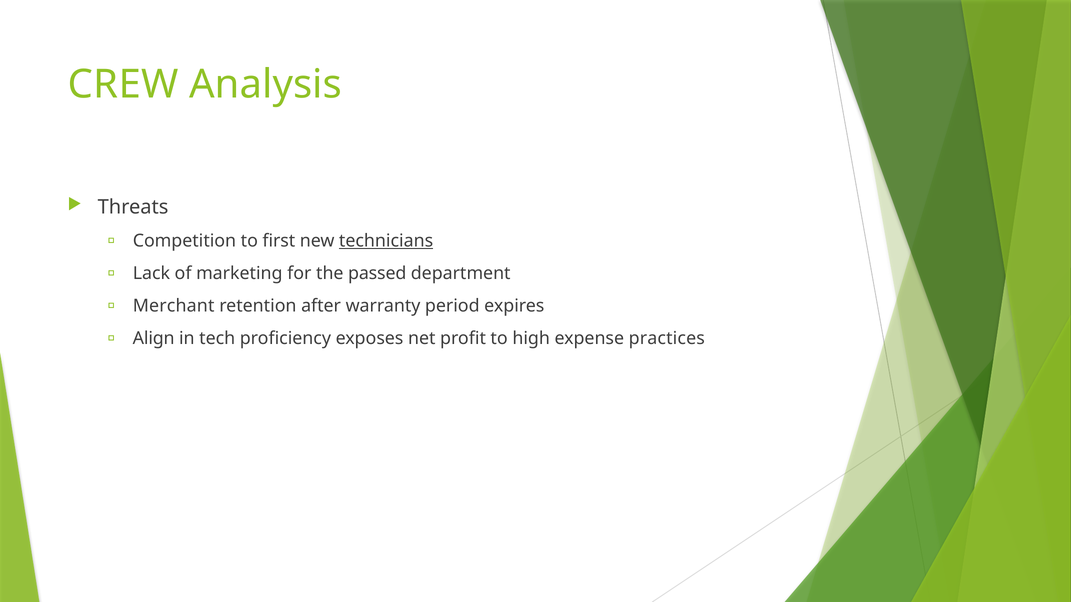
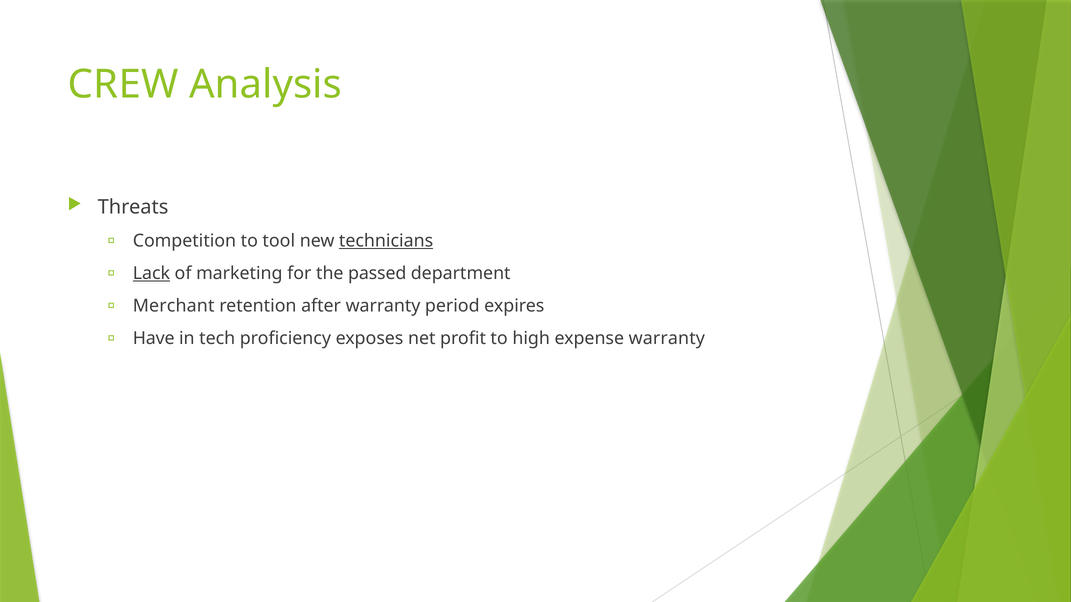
first: first -> tool
Lack underline: none -> present
Align: Align -> Have
expense practices: practices -> warranty
